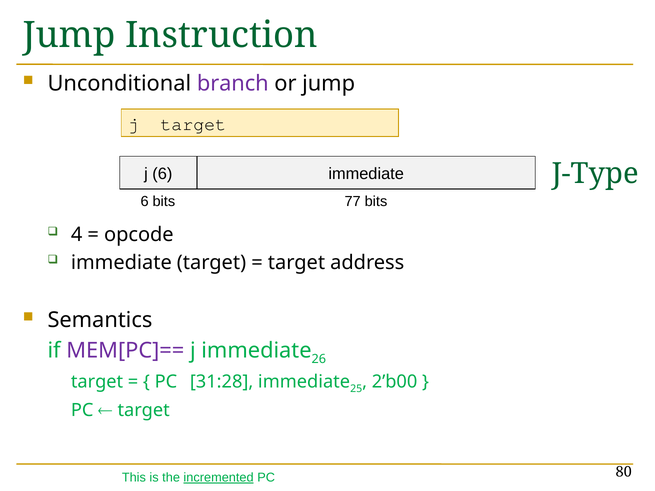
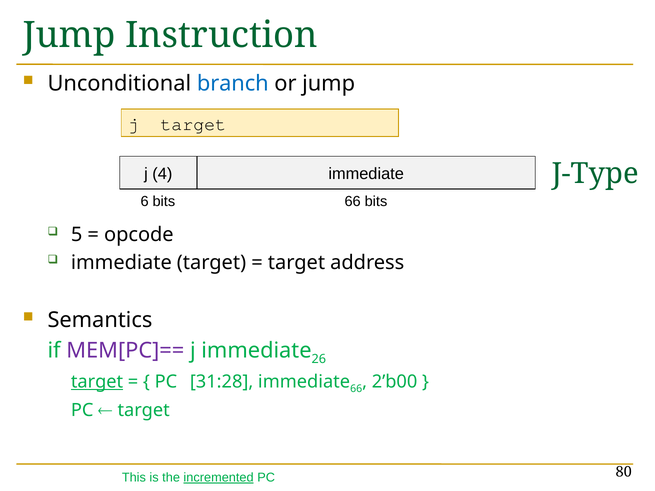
branch colour: purple -> blue
j 6: 6 -> 4
bits 77: 77 -> 66
4: 4 -> 5
target at (97, 382) underline: none -> present
immediate 25: 25 -> 66
